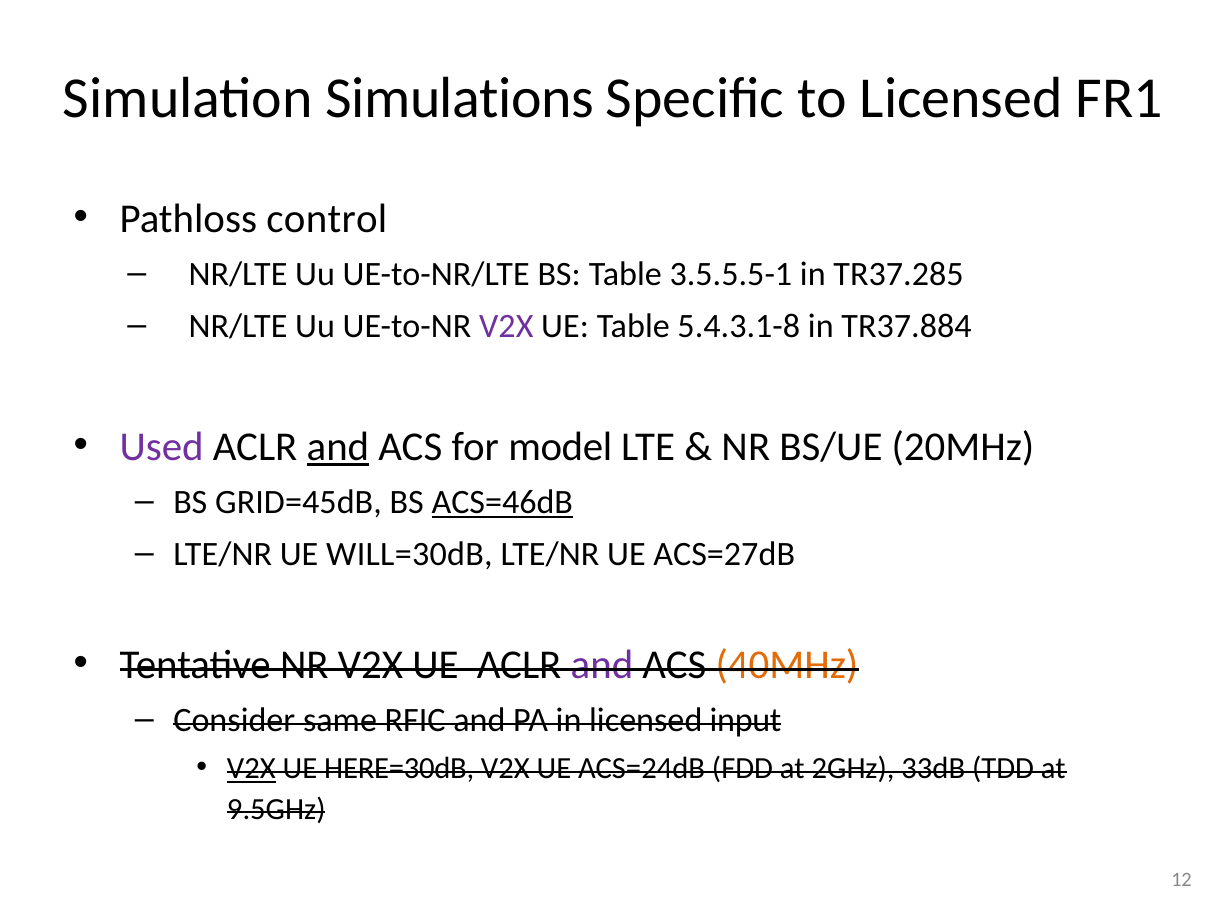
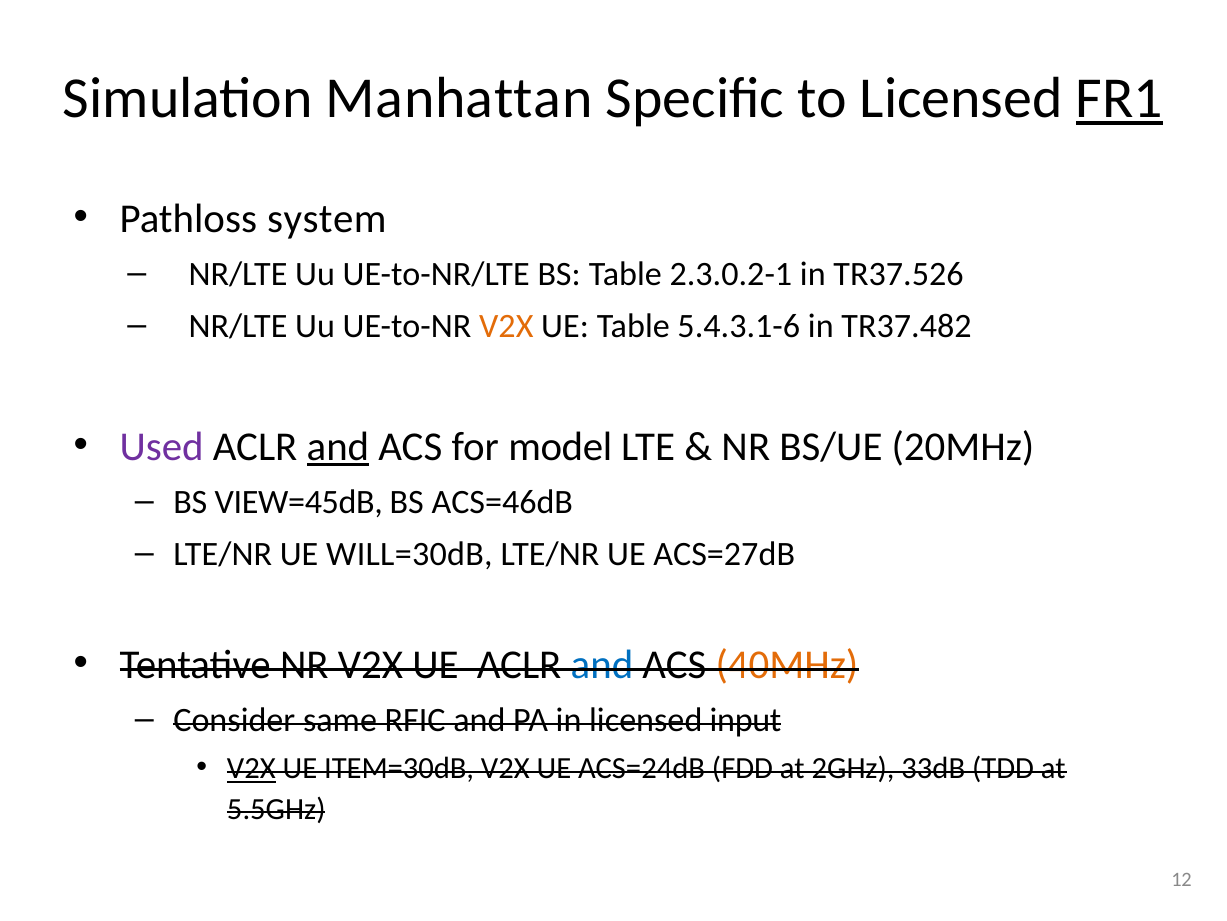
Simulations: Simulations -> Manhattan
FR1 underline: none -> present
control: control -> system
3.5.5.5-1: 3.5.5.5-1 -> 2.3.0.2-1
TR37.285: TR37.285 -> TR37.526
V2X at (506, 326) colour: purple -> orange
5.4.3.1-8: 5.4.3.1-8 -> 5.4.3.1-6
TR37.884: TR37.884 -> TR37.482
GRID=45dB: GRID=45dB -> VIEW=45dB
ACS=46dB underline: present -> none
and at (602, 664) colour: purple -> blue
HERE=30dB: HERE=30dB -> ITEM=30dB
9.5GHz: 9.5GHz -> 5.5GHz
